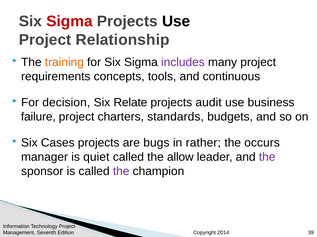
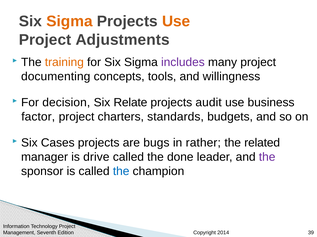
Sigma at (69, 21) colour: red -> orange
Use at (176, 21) colour: black -> orange
Relationship: Relationship -> Adjustments
requirements: requirements -> documenting
continuous: continuous -> willingness
failure: failure -> factor
occurs: occurs -> related
quiet: quiet -> drive
allow: allow -> done
the at (121, 172) colour: purple -> blue
